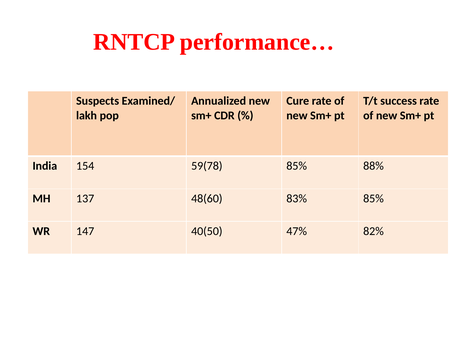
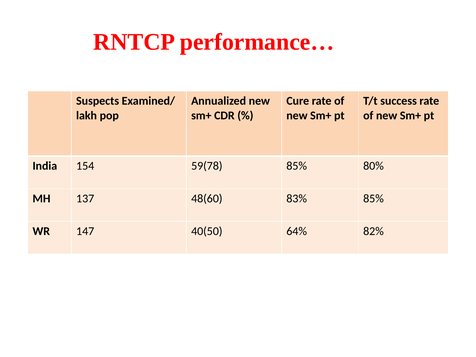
88%: 88% -> 80%
47%: 47% -> 64%
